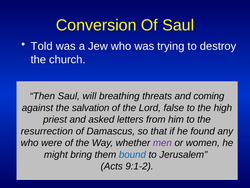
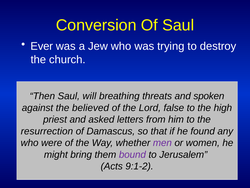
Told: Told -> Ever
coming: coming -> spoken
salvation: salvation -> believed
bound colour: blue -> purple
